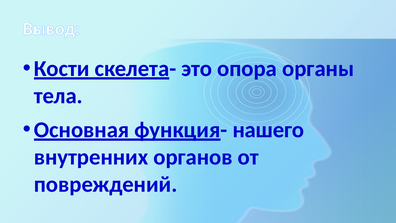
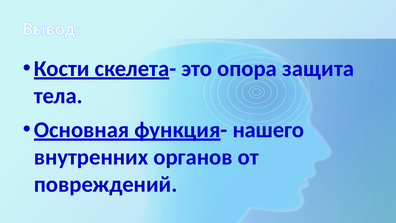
органы: органы -> защита
